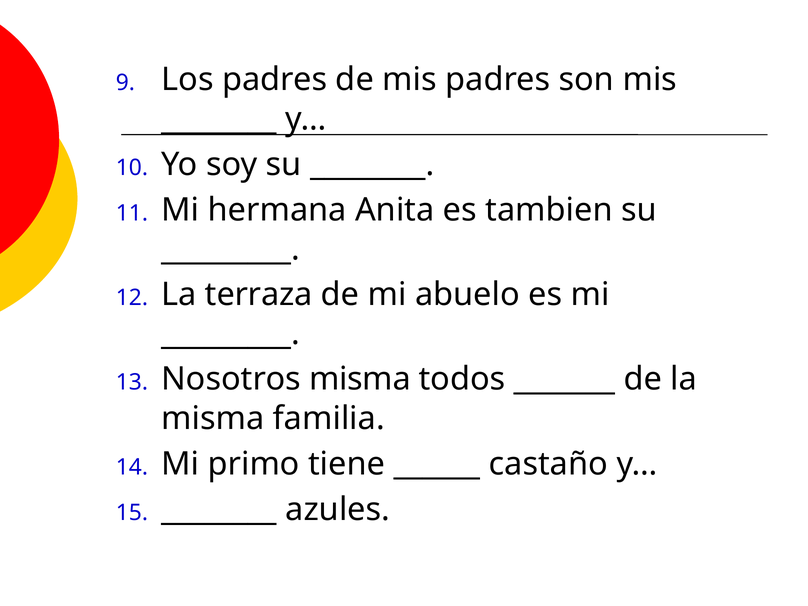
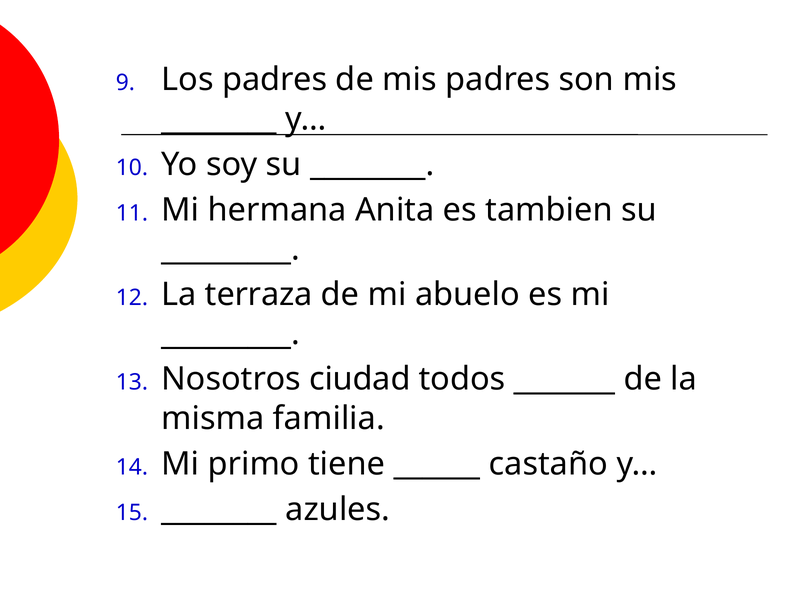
Nosotros misma: misma -> ciudad
